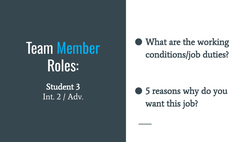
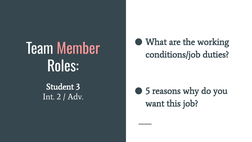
Member colour: light blue -> pink
